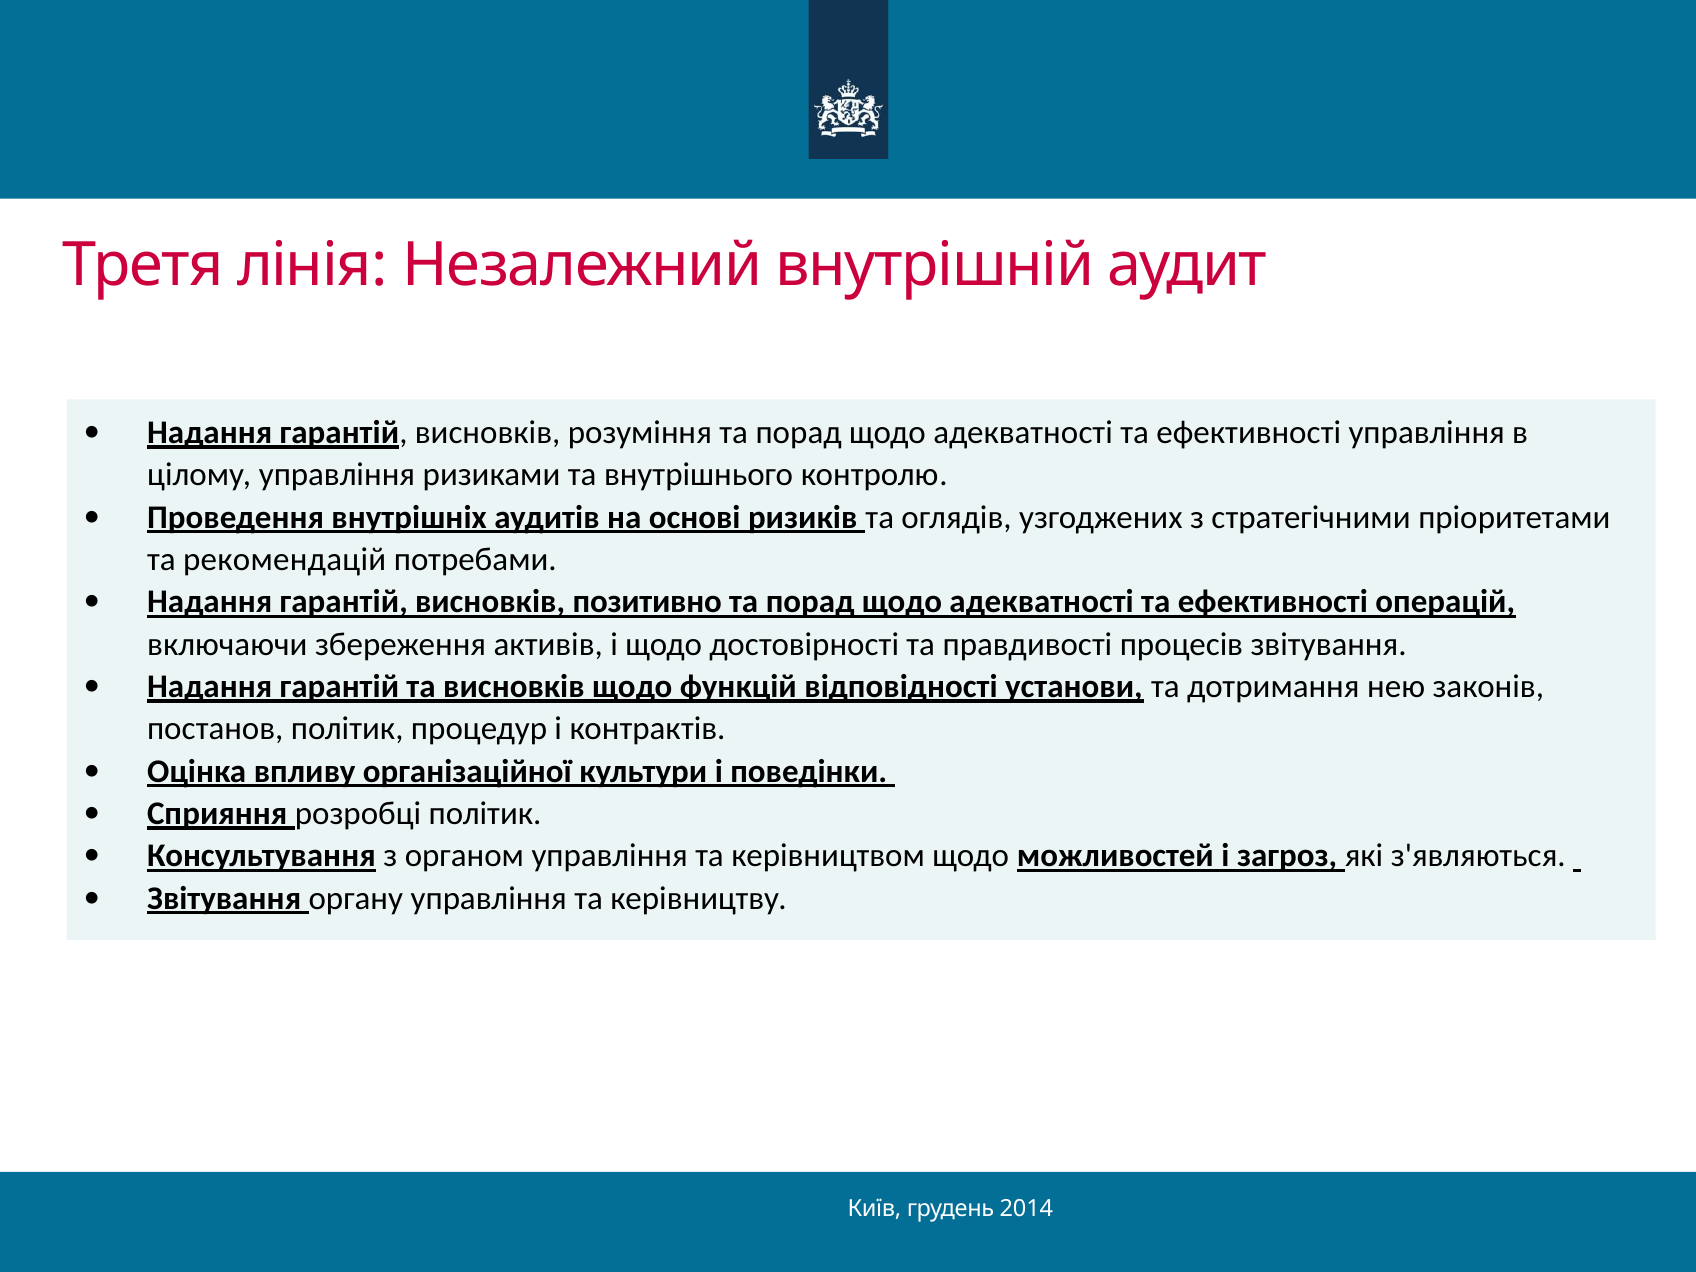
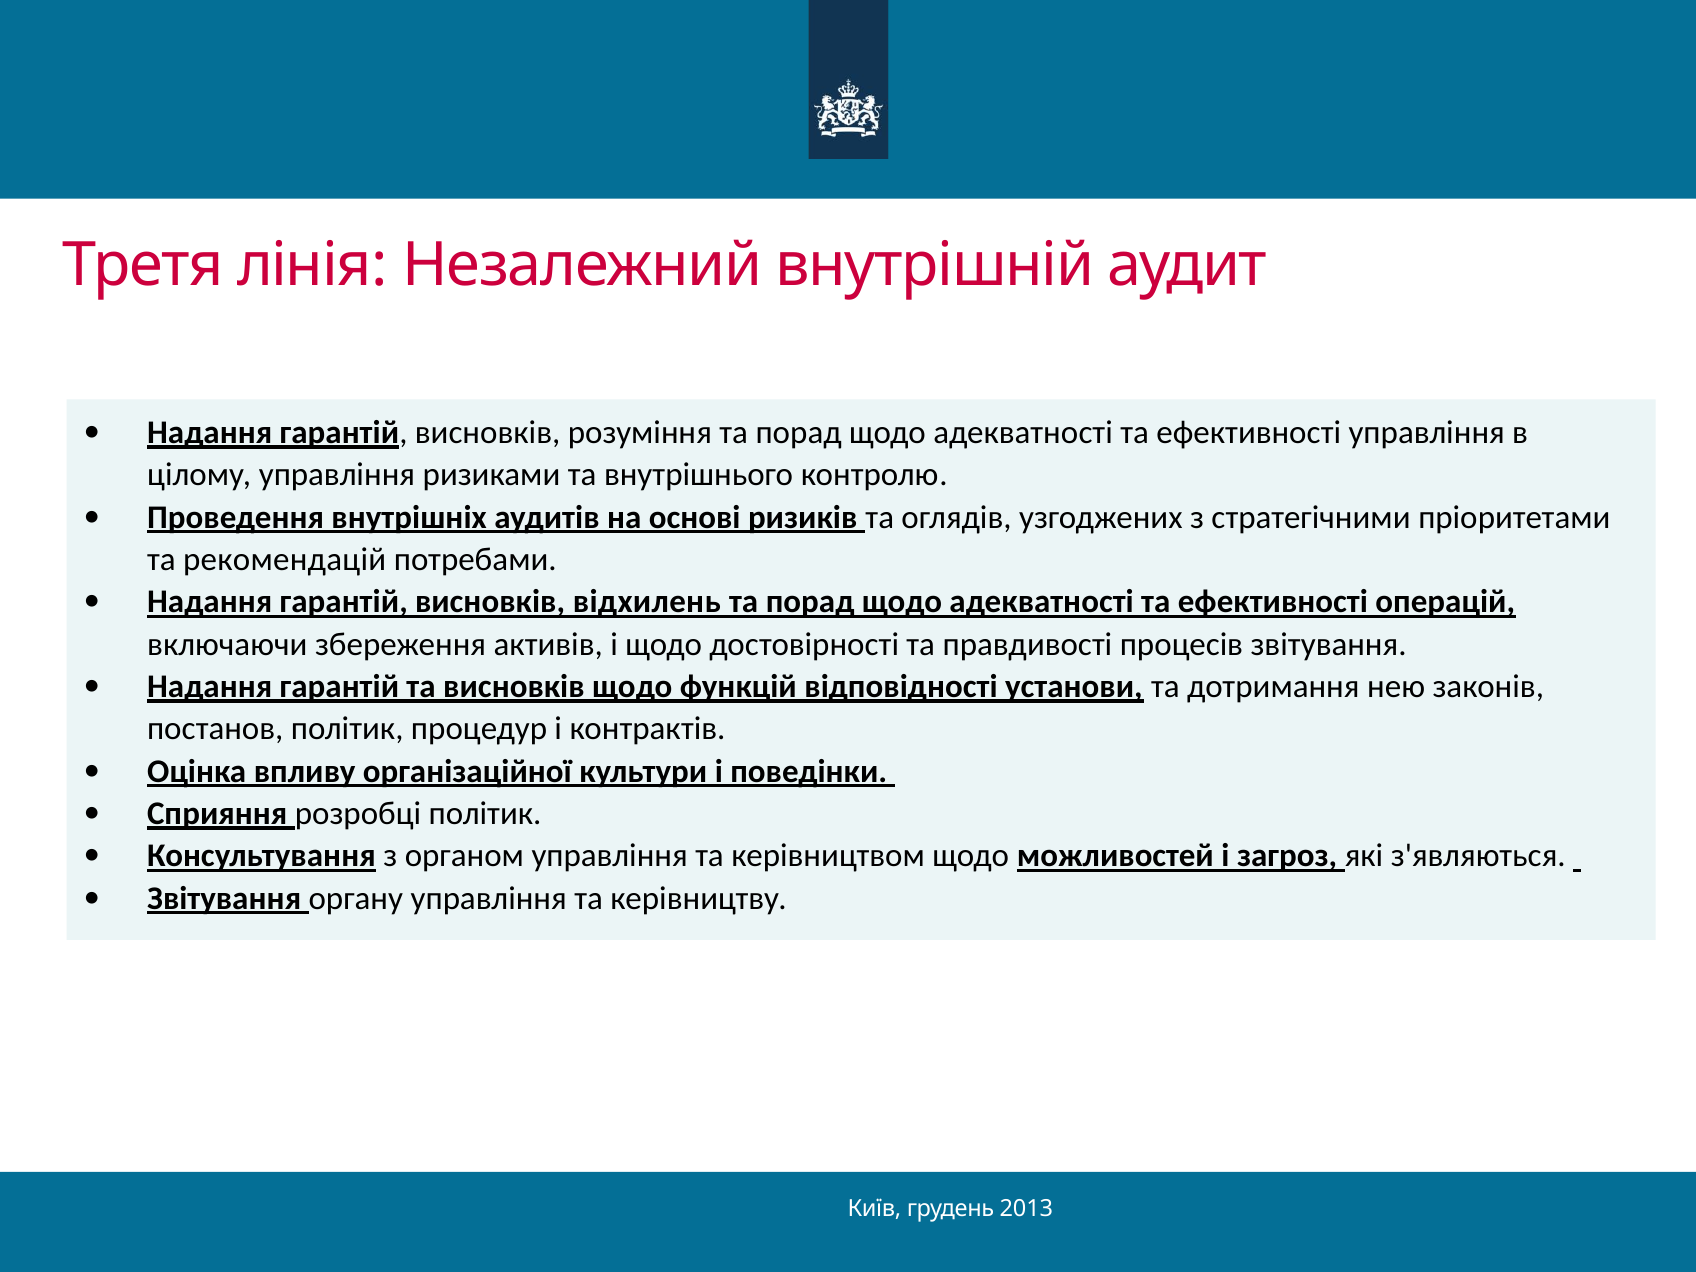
позитивно: позитивно -> відхилень
2014: 2014 -> 2013
